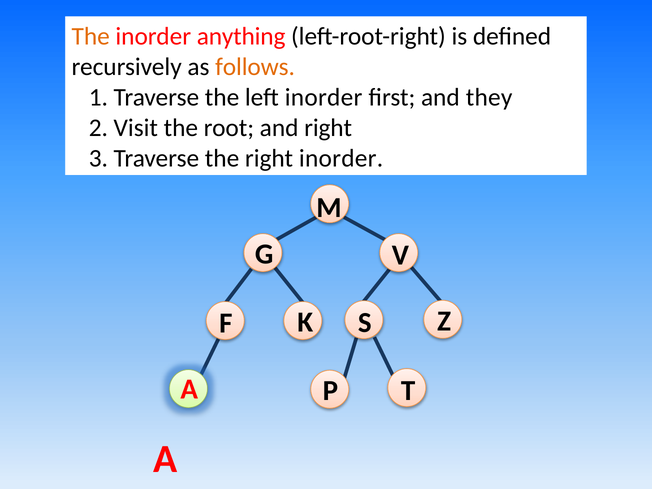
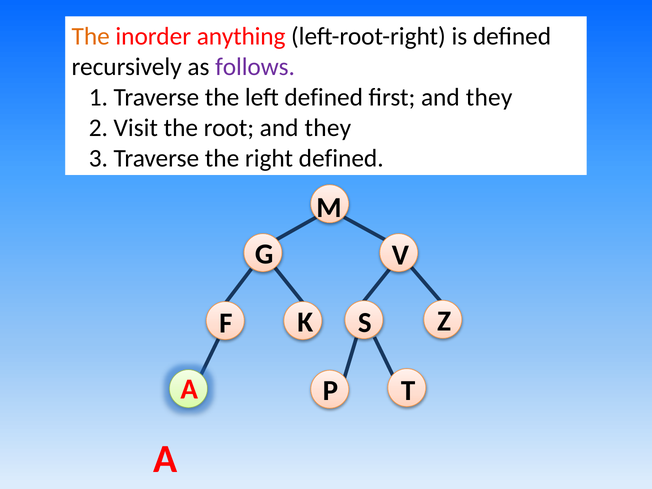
follows colour: orange -> purple
left inorder: inorder -> defined
root and right: right -> they
right inorder: inorder -> defined
